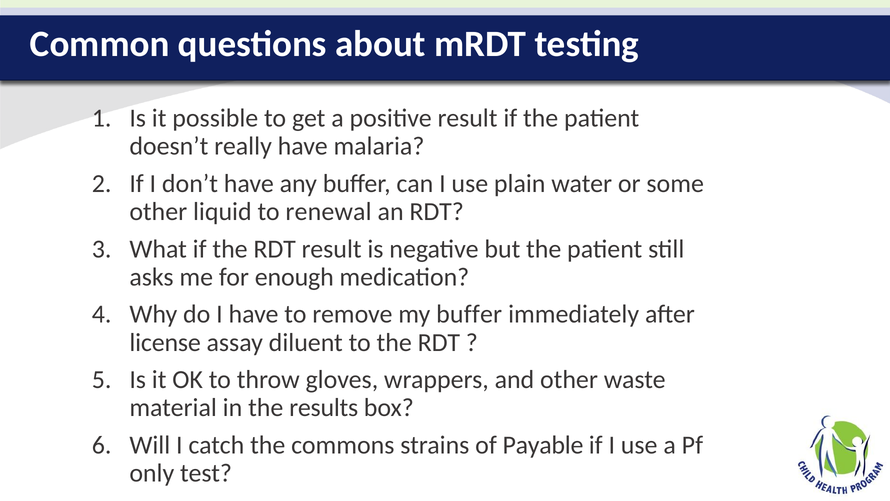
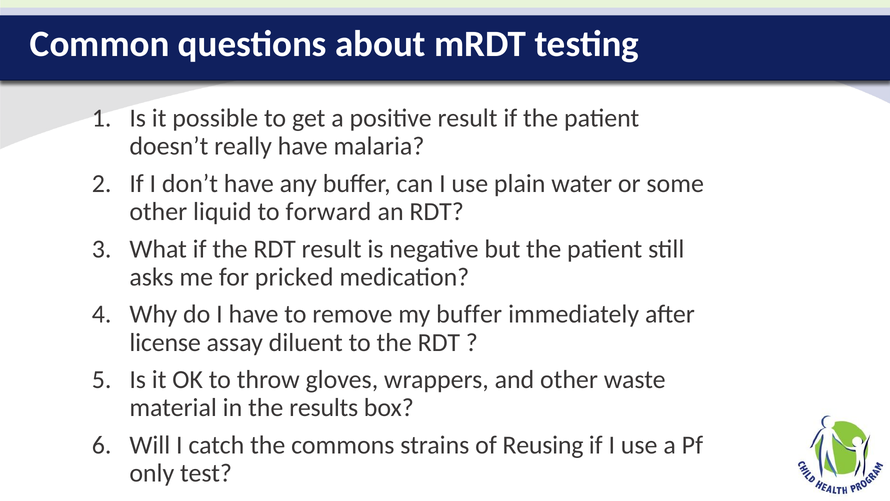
renewal: renewal -> forward
enough: enough -> pricked
Payable: Payable -> Reusing
